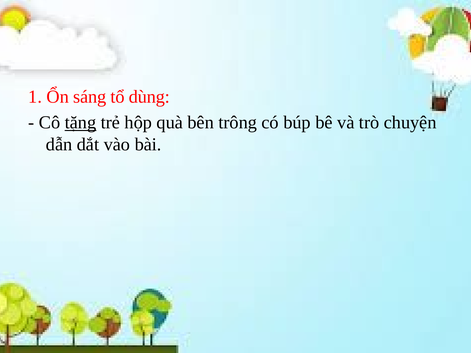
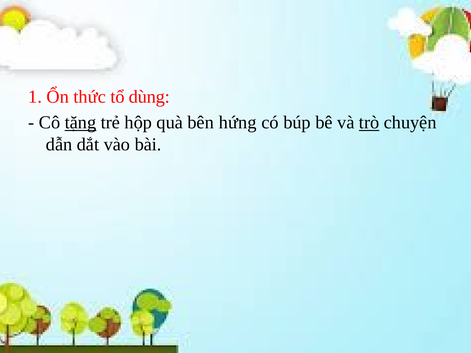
sáng: sáng -> thức
trông: trông -> hứng
trò underline: none -> present
